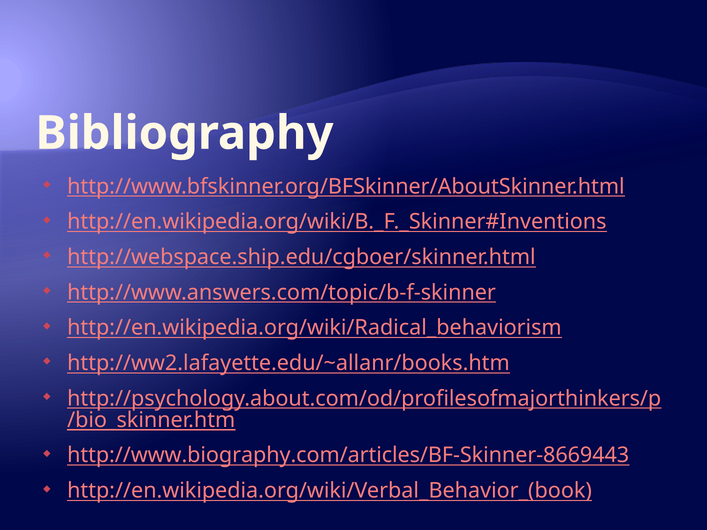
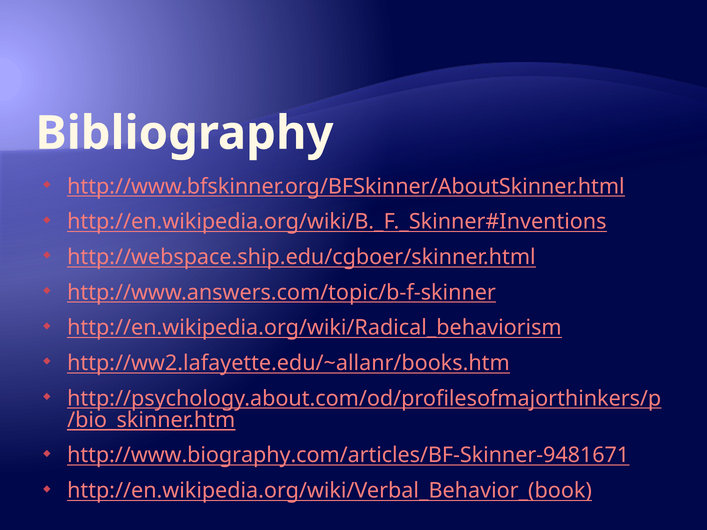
http://www.biography.com/articles/BF-Skinner-8669443: http://www.biography.com/articles/BF-Skinner-8669443 -> http://www.biography.com/articles/BF-Skinner-9481671
